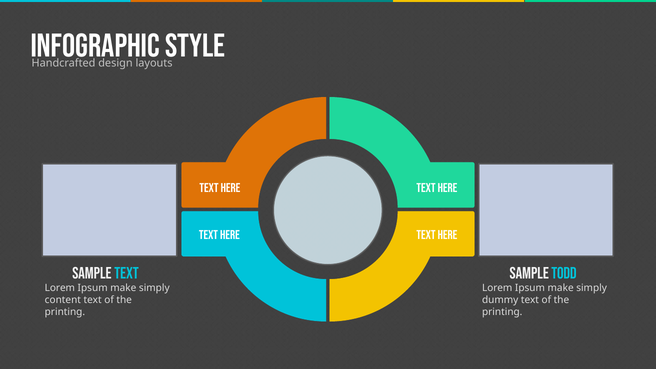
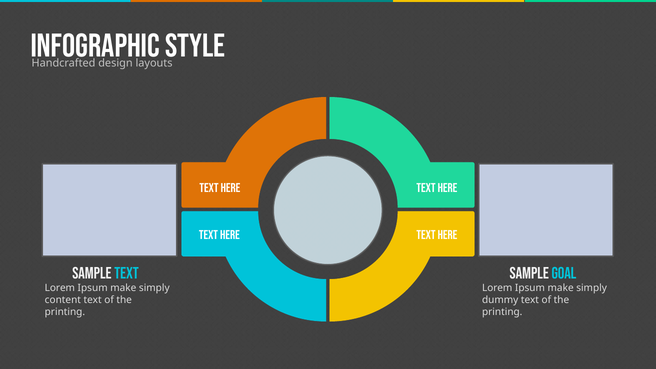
TODD: TODD -> GOAL
